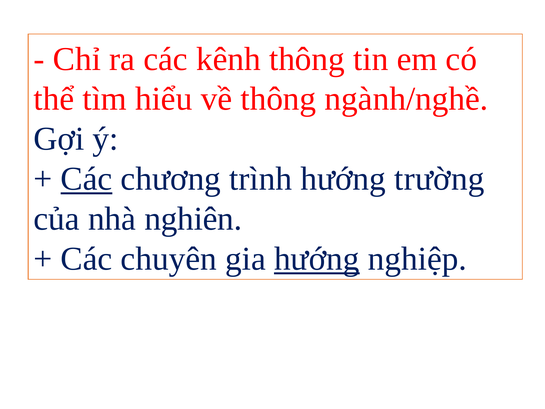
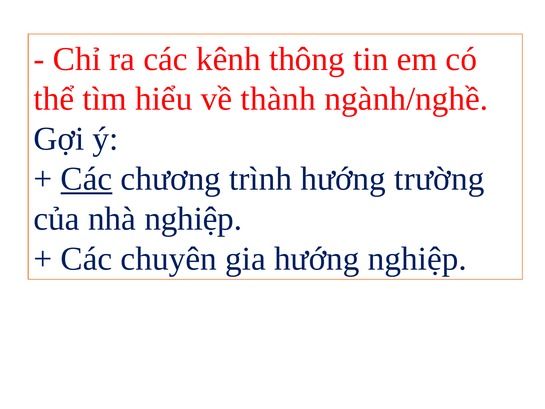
về thông: thông -> thành
nhà nghiên: nghiên -> nghiệp
hướng at (317, 259) underline: present -> none
